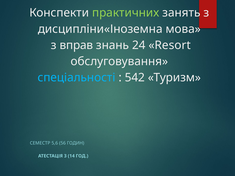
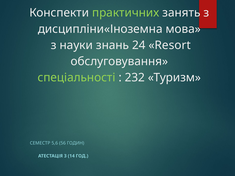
вправ: вправ -> науки
спеціальності colour: light blue -> light green
542: 542 -> 232
